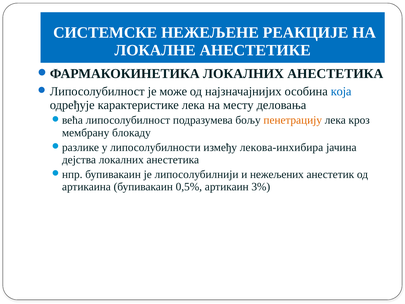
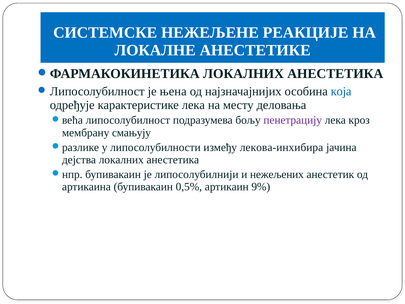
може: може -> њена
пенетрацију colour: orange -> purple
блокаду: блокаду -> смањују
3%: 3% -> 9%
